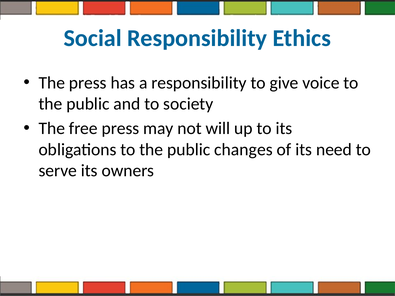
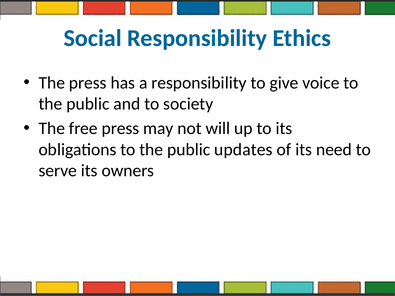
changes: changes -> updates
